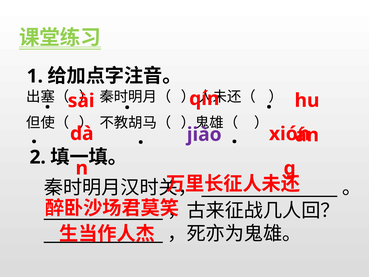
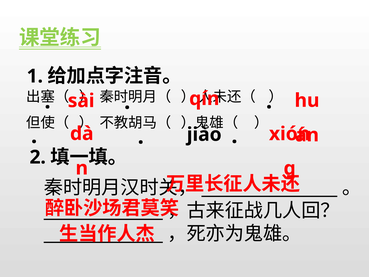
jiào colour: purple -> black
